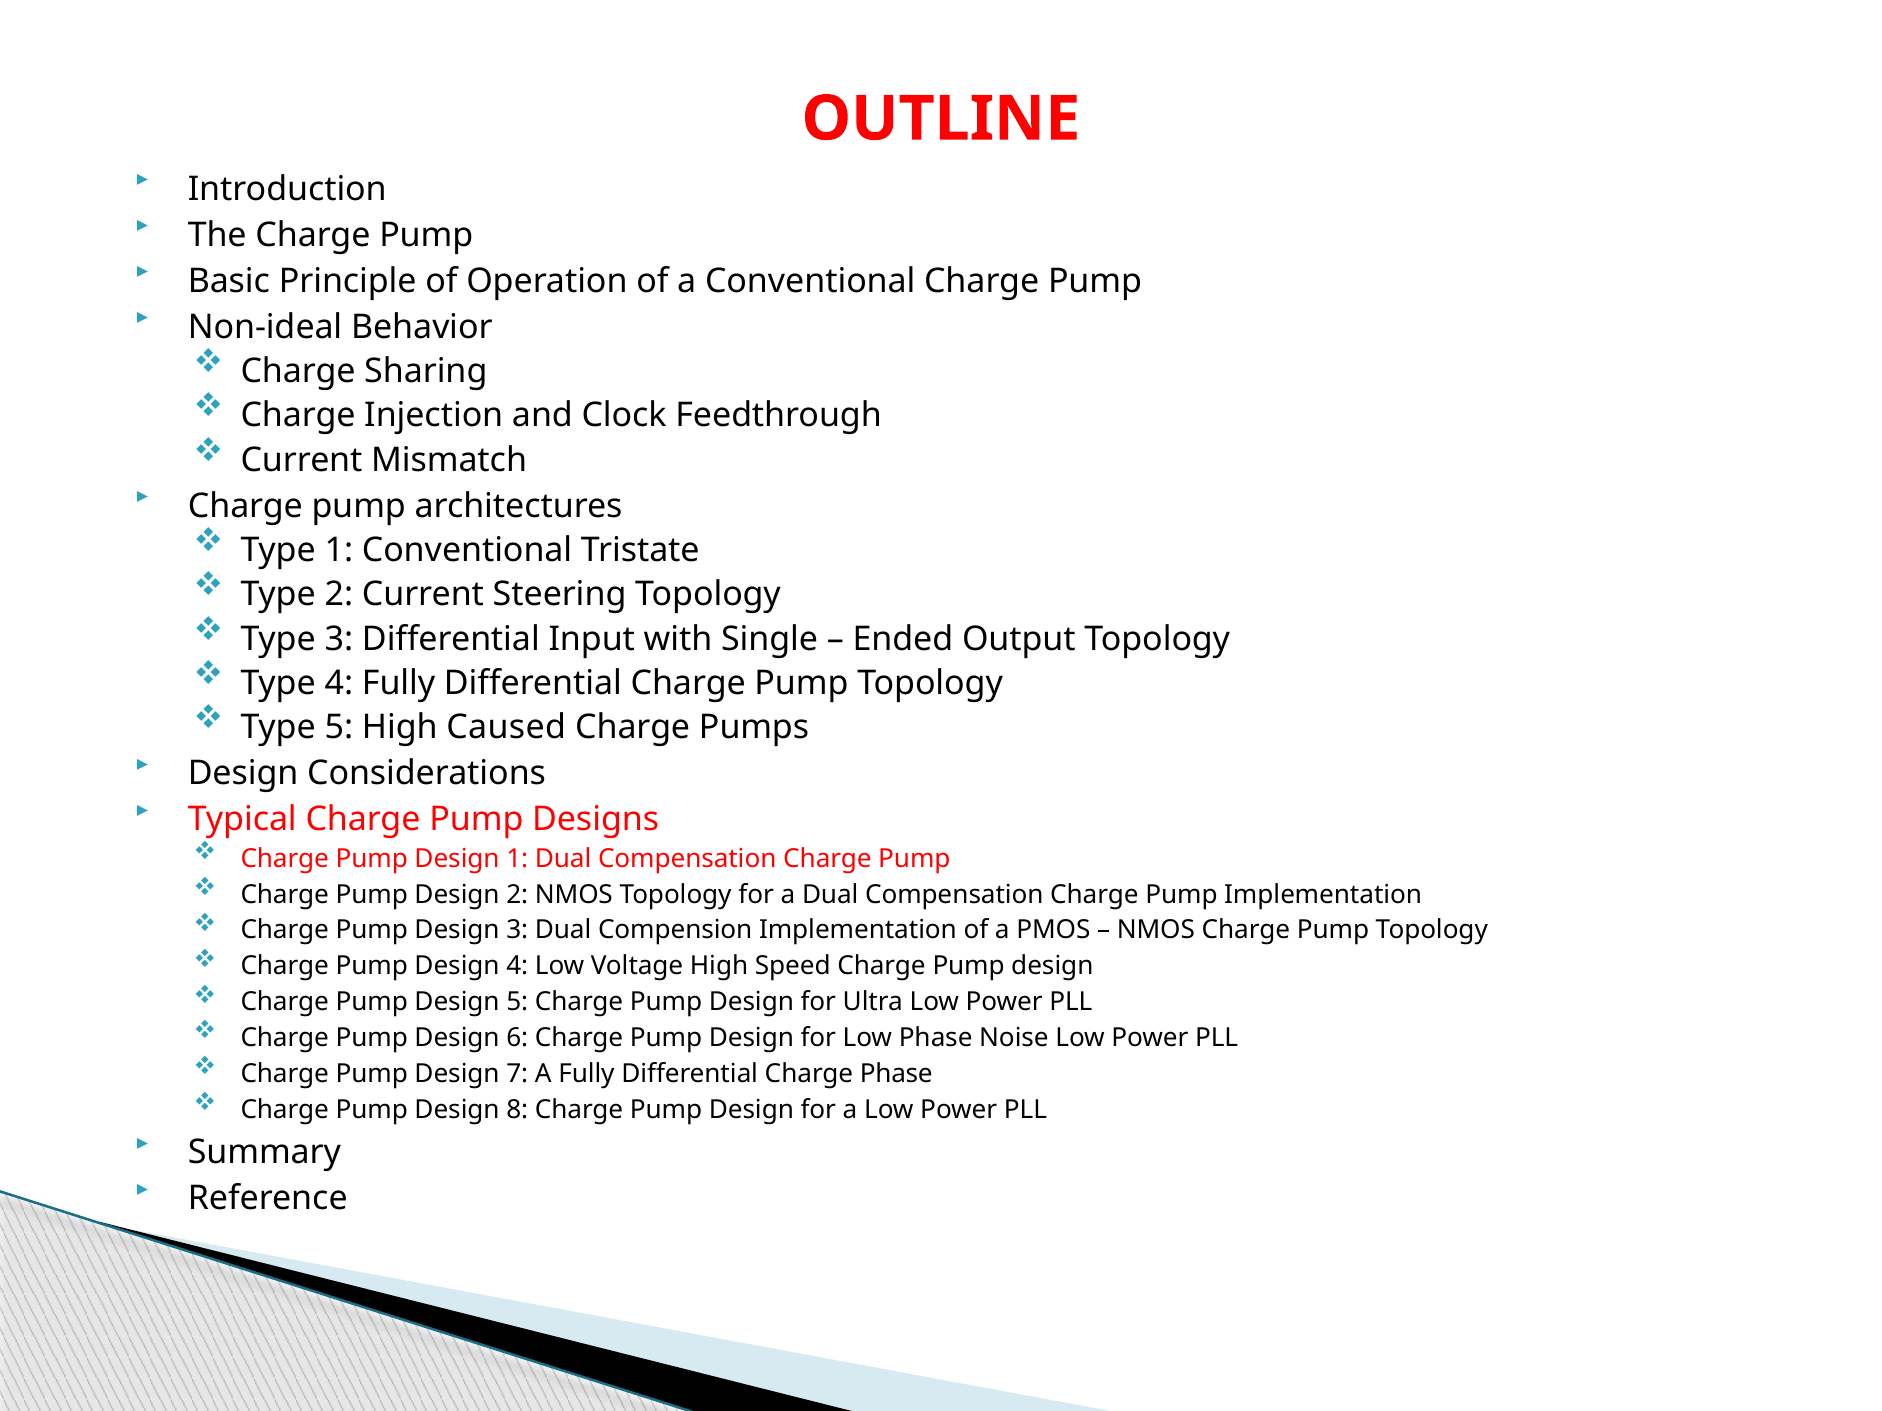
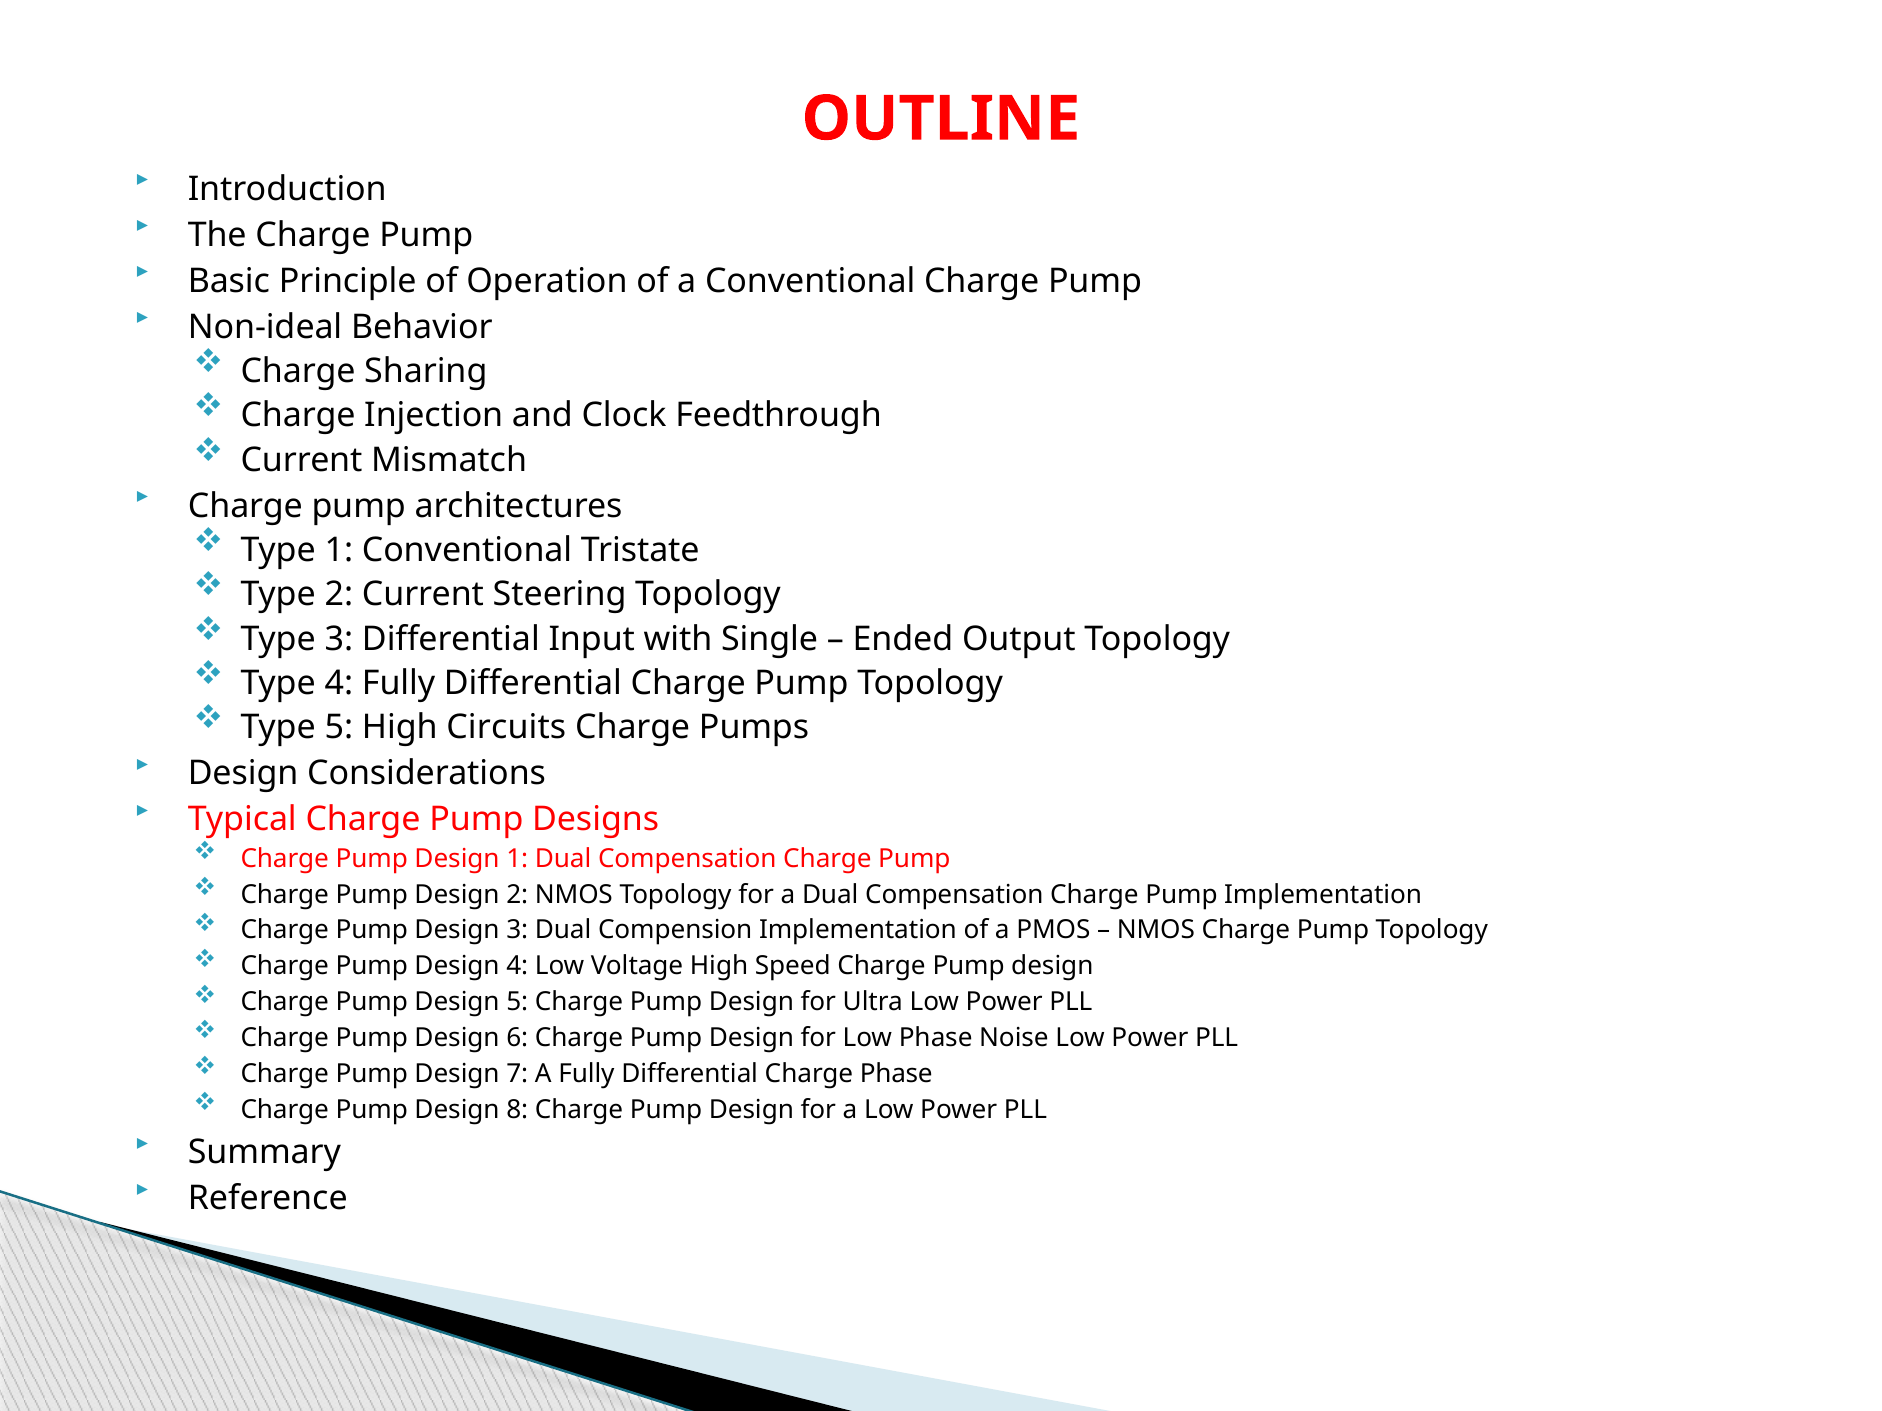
Caused: Caused -> Circuits
